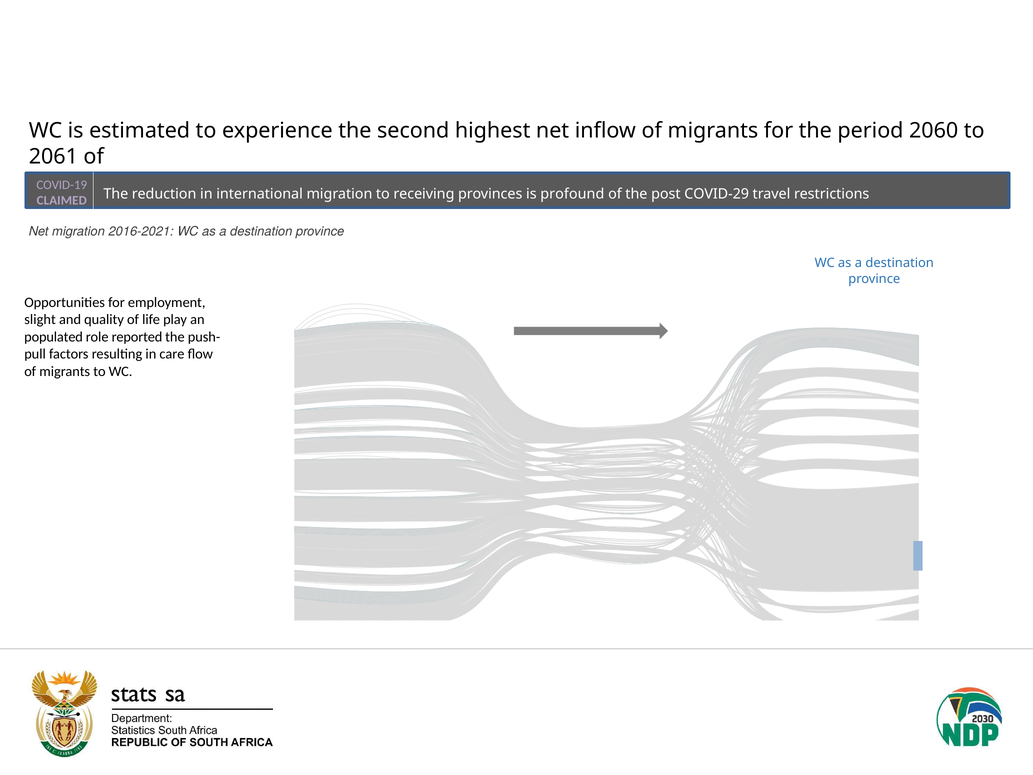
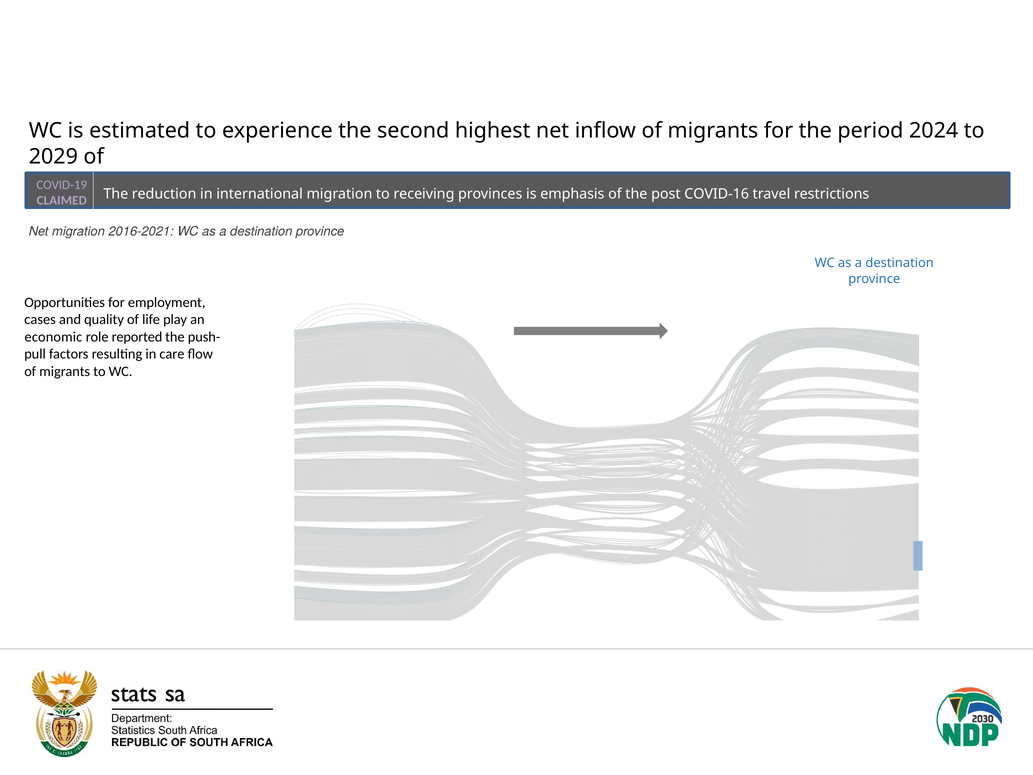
2060: 2060 -> 2024
2061: 2061 -> 2029
profound: profound -> emphasis
COVID-29: COVID-29 -> COVID-16
slight: slight -> cases
populated: populated -> economic
